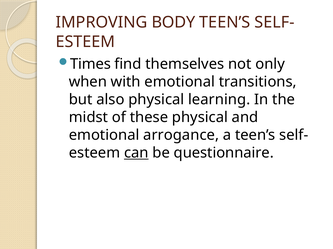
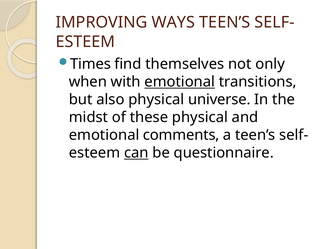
BODY: BODY -> WAYS
emotional at (180, 82) underline: none -> present
learning: learning -> universe
arrogance: arrogance -> comments
